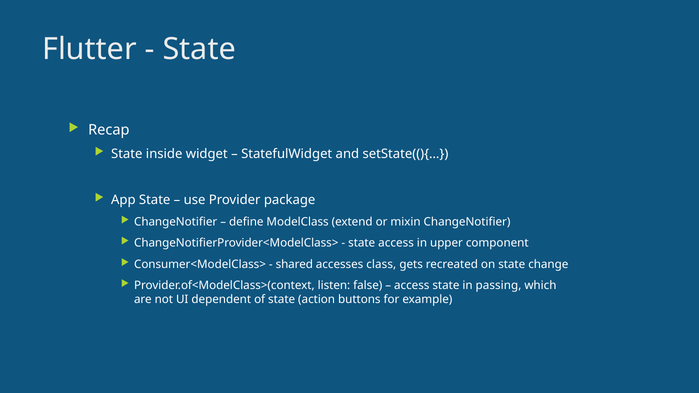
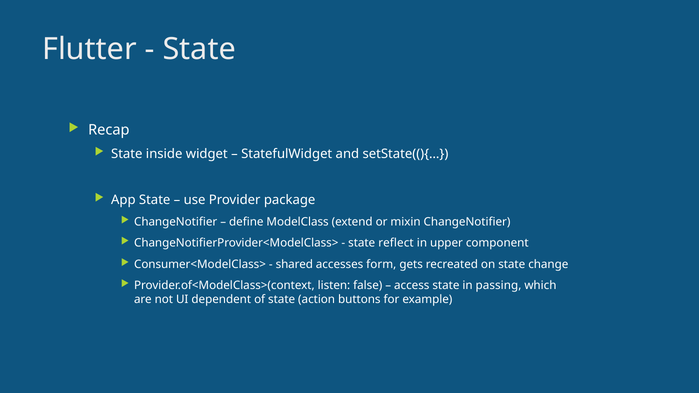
state access: access -> reflect
class: class -> form
